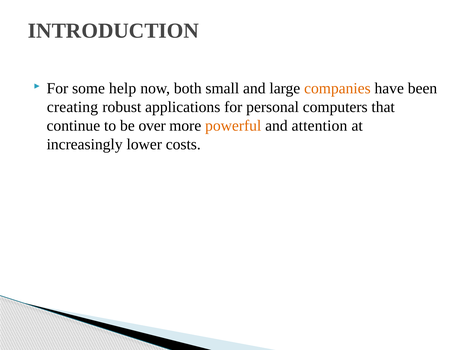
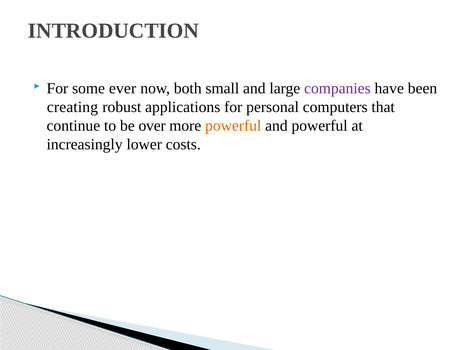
help: help -> ever
companies colour: orange -> purple
and attention: attention -> powerful
